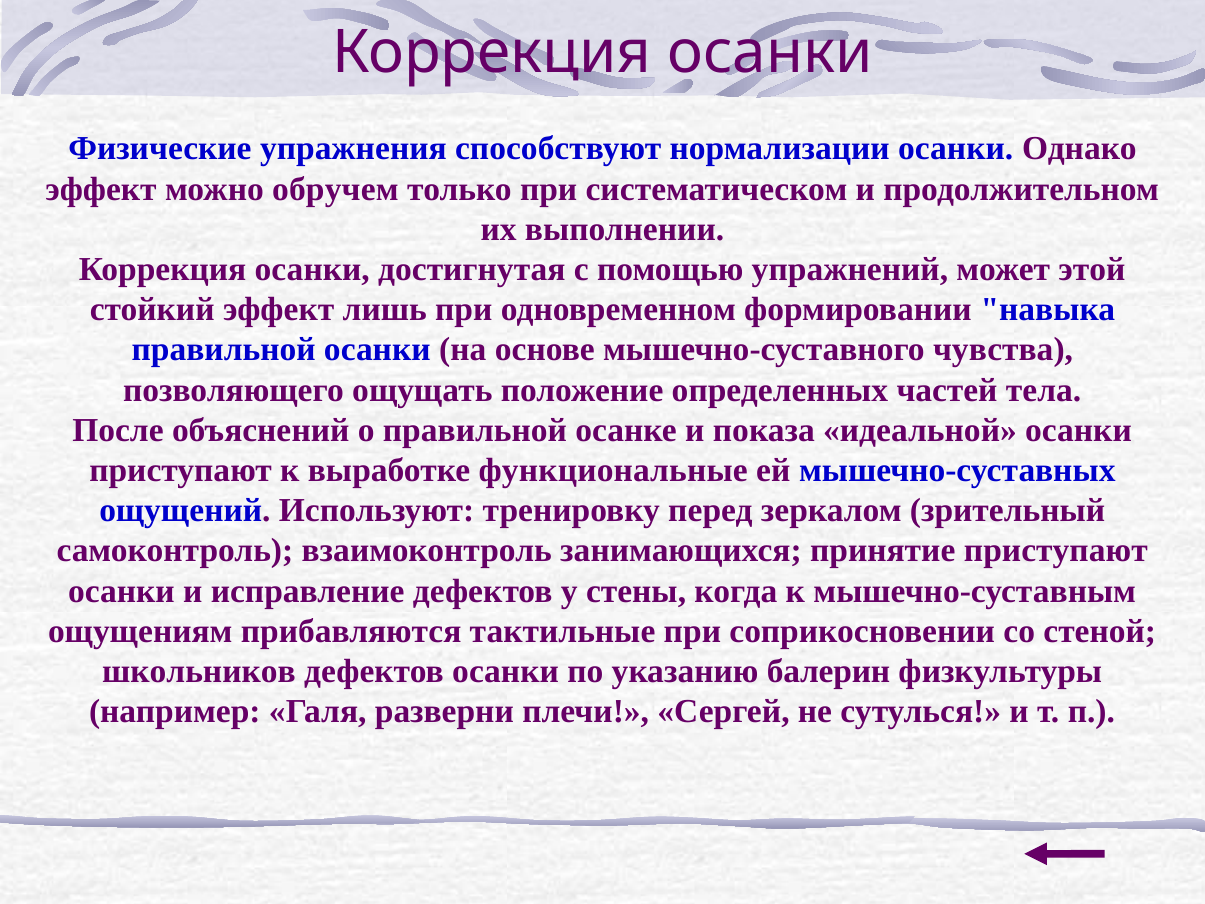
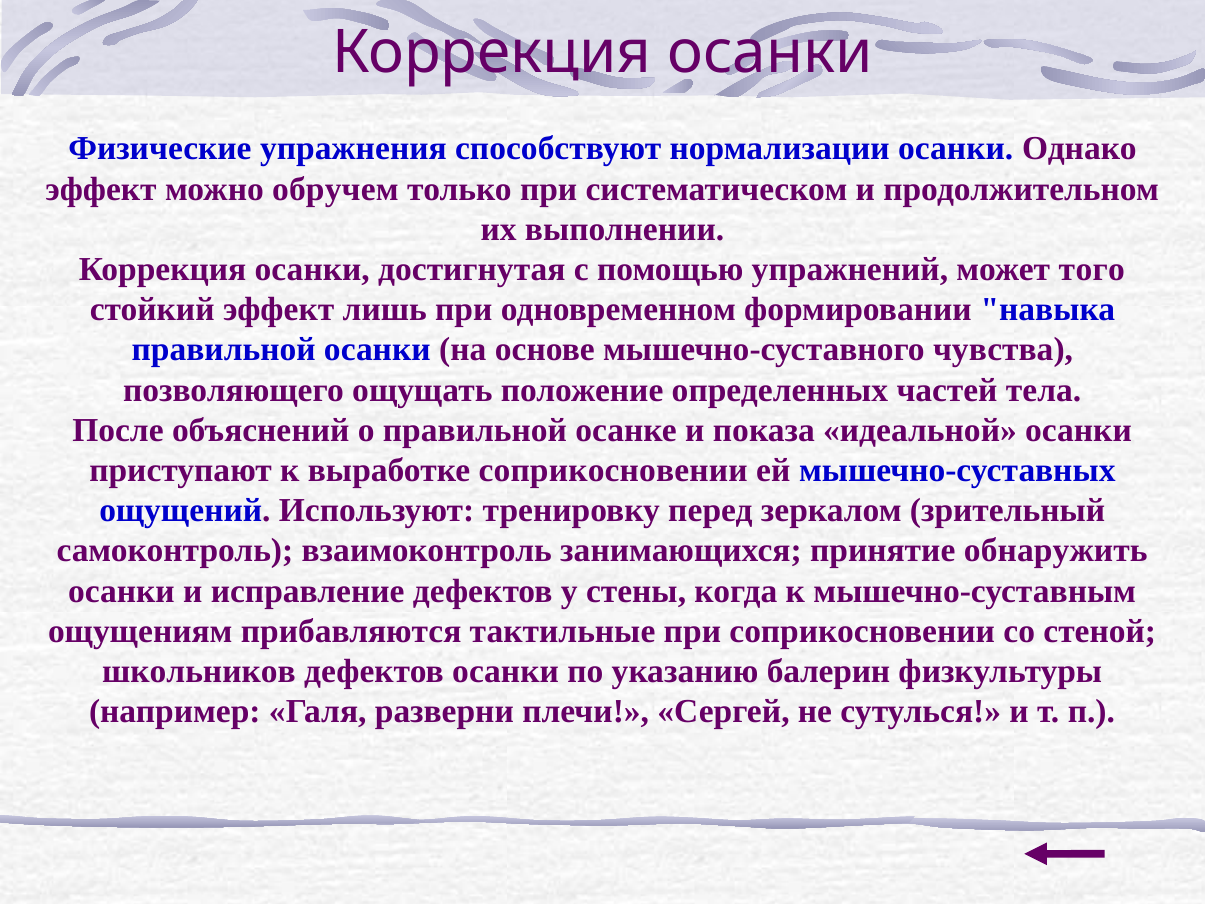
этой: этой -> того
выработке функциональные: функциональные -> соприкосновении
принятие приступают: приступают -> обнаружить
